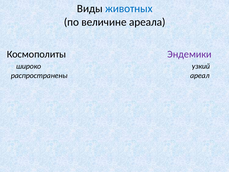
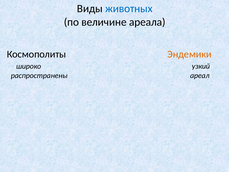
Эндемики colour: purple -> orange
